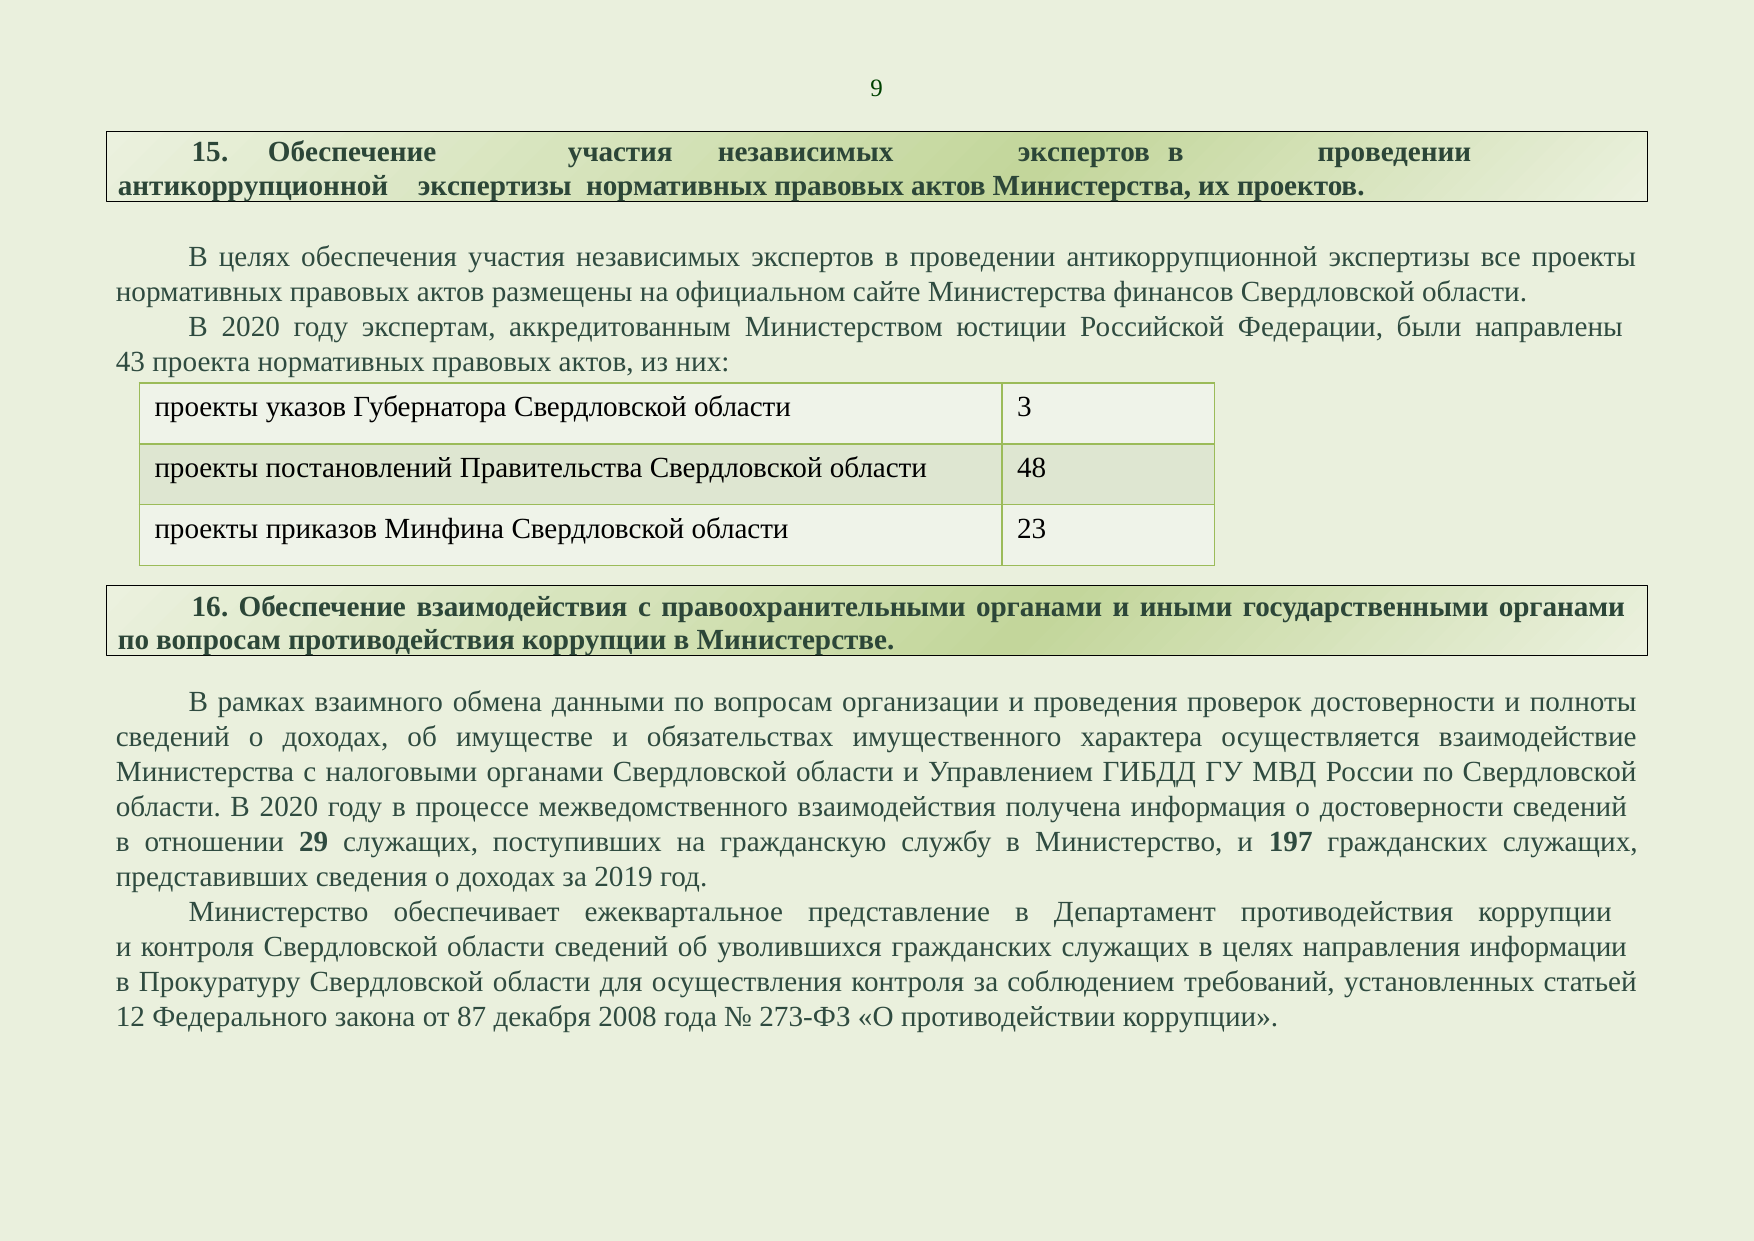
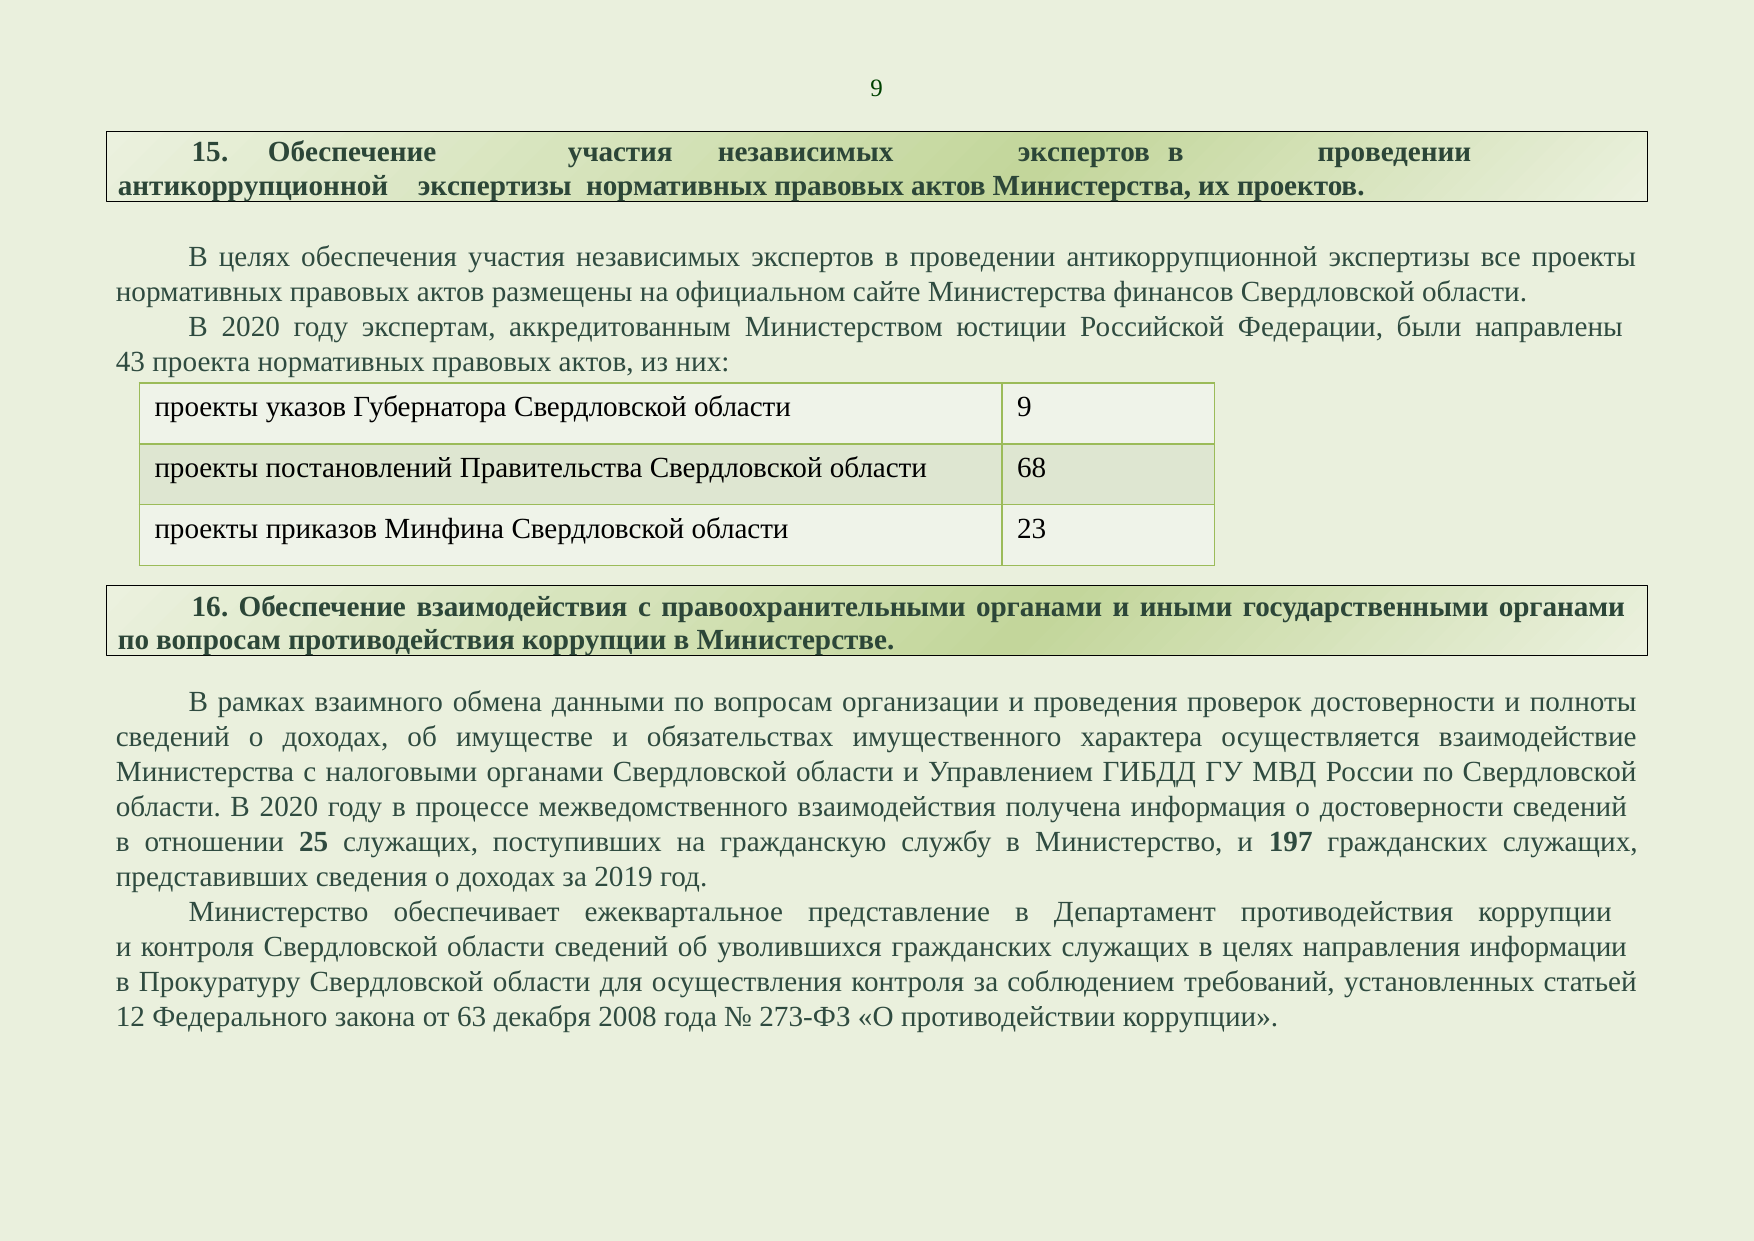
области 3: 3 -> 9
48: 48 -> 68
29: 29 -> 25
87: 87 -> 63
